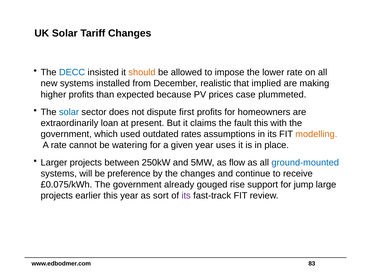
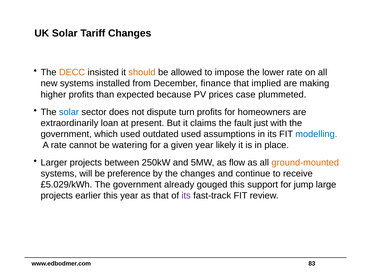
DECC colour: blue -> orange
realistic: realistic -> finance
first: first -> turn
fault this: this -> just
outdated rates: rates -> used
modelling colour: orange -> blue
uses: uses -> likely
ground-mounted colour: blue -> orange
£0.075/kWh: £0.075/kWh -> £5.029/kWh
gouged rise: rise -> this
as sort: sort -> that
